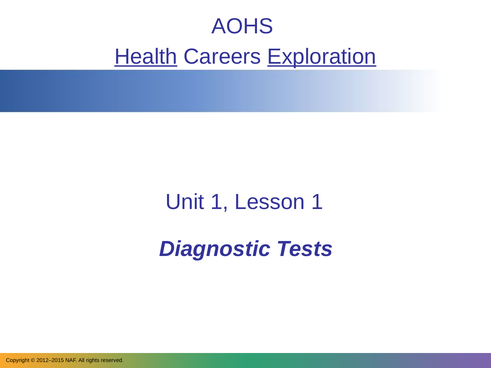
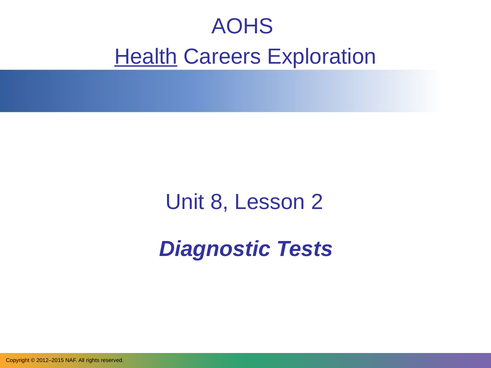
Exploration underline: present -> none
Unit 1: 1 -> 8
Lesson 1: 1 -> 2
